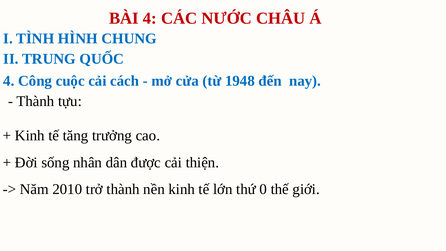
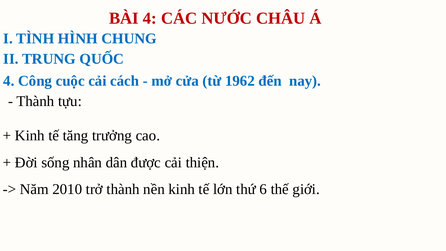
1948: 1948 -> 1962
0: 0 -> 6
